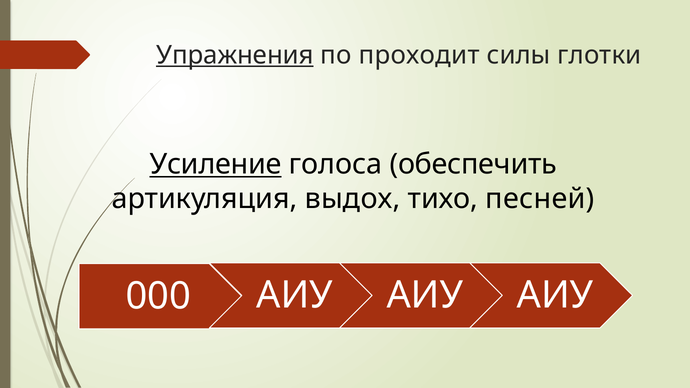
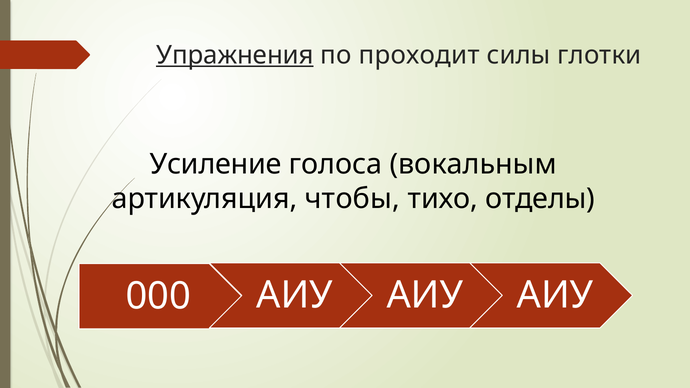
Усиление underline: present -> none
обеспечить: обеспечить -> вокальным
выдох: выдох -> чтобы
песней: песней -> отделы
